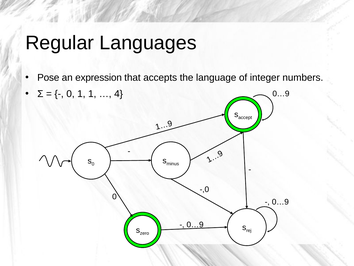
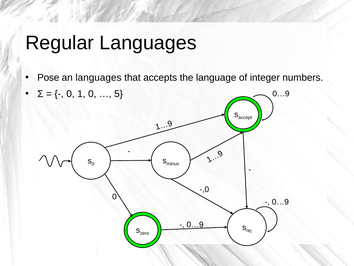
an expression: expression -> languages
1 1: 1 -> 0
4: 4 -> 5
